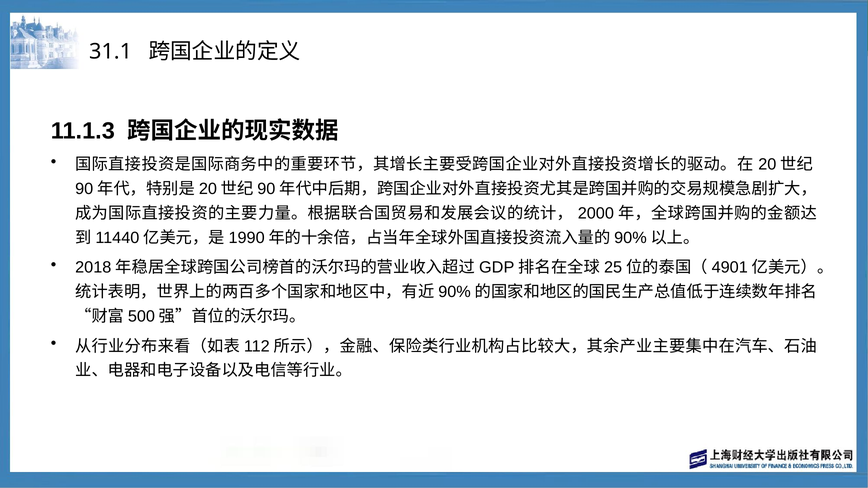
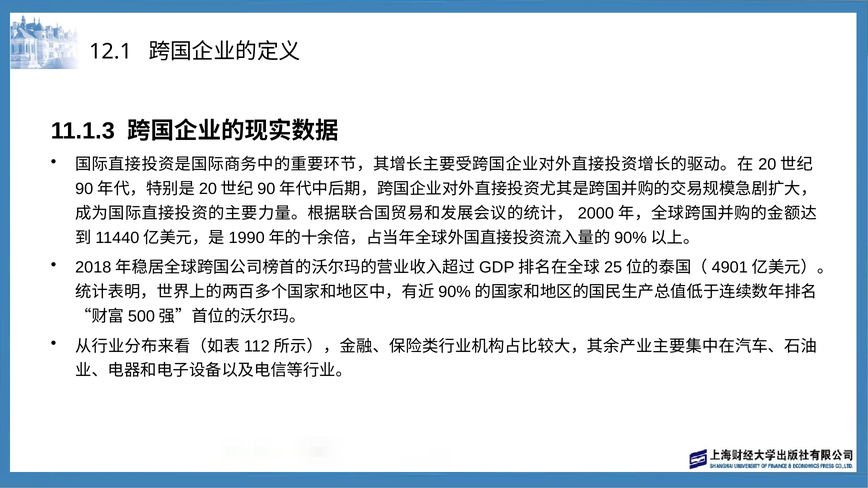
31.1: 31.1 -> 12.1
